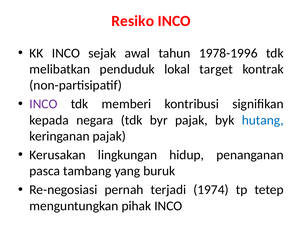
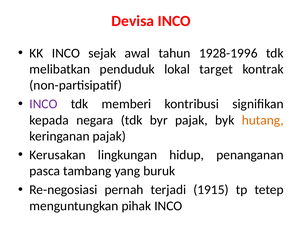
Resiko: Resiko -> Devisa
1978-1996: 1978-1996 -> 1928-1996
hutang colour: blue -> orange
1974: 1974 -> 1915
